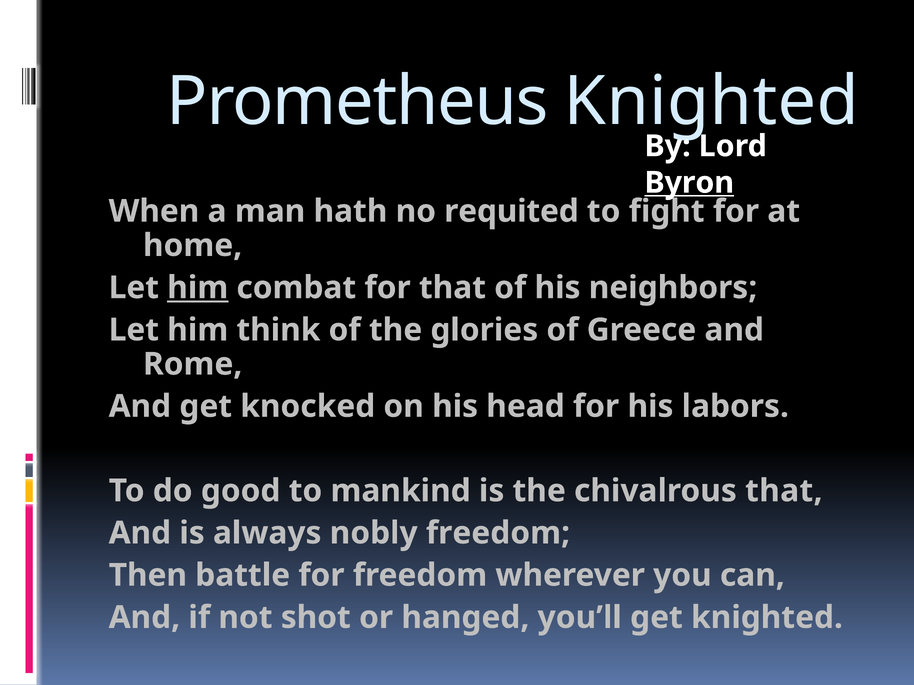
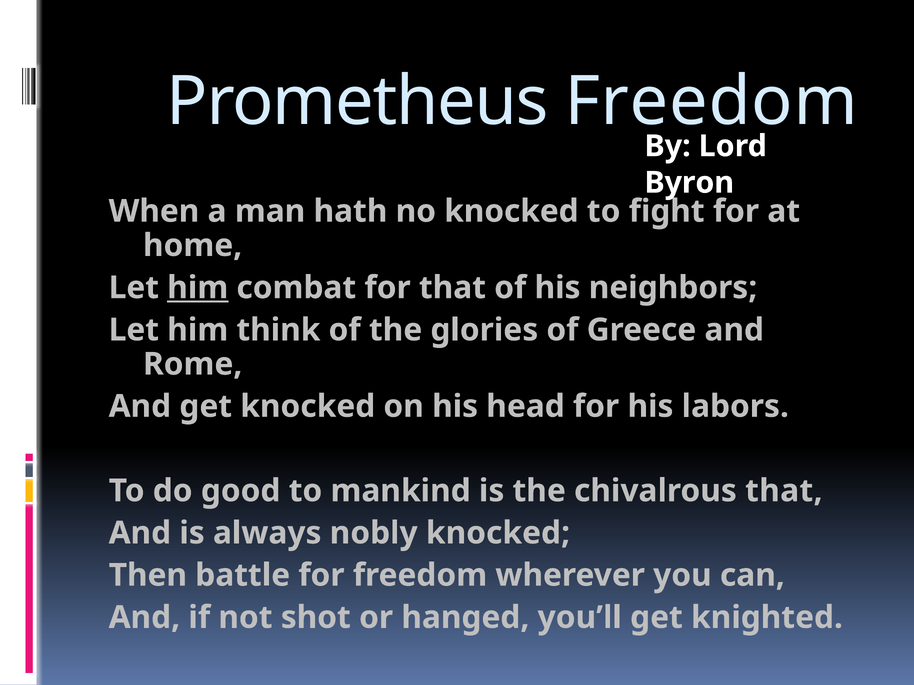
Prometheus Knighted: Knighted -> Freedom
Byron underline: present -> none
no requited: requited -> knocked
nobly freedom: freedom -> knocked
